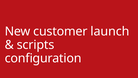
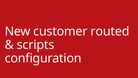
launch: launch -> routed
